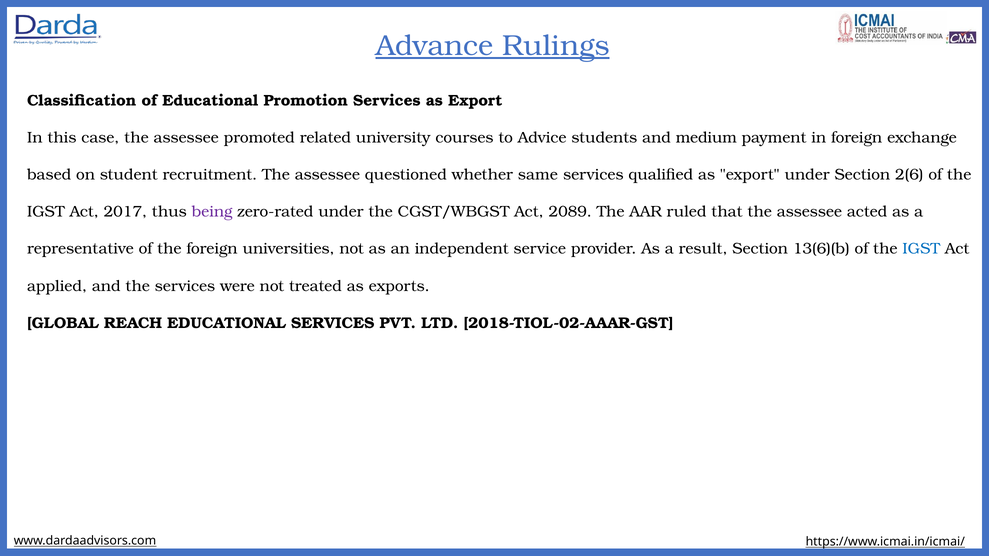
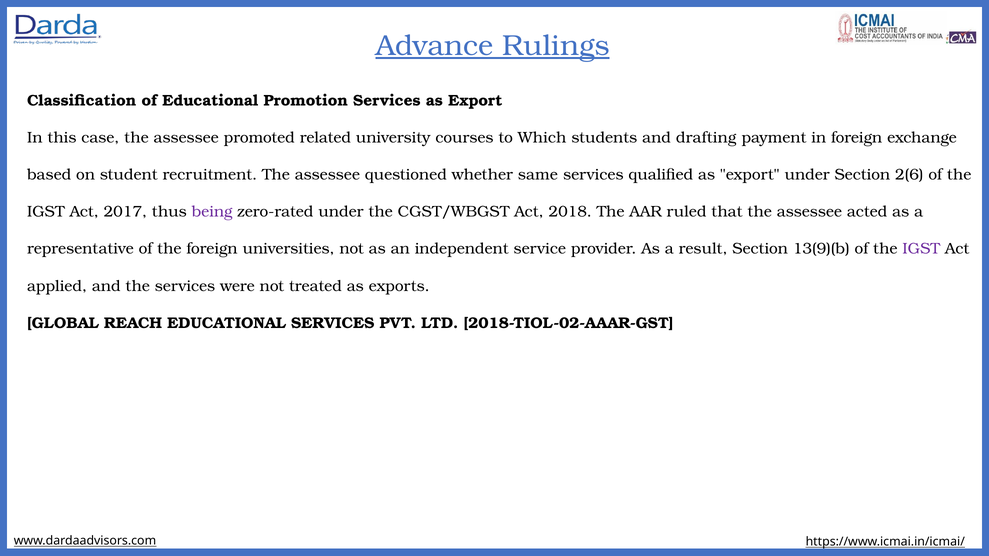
Advice: Advice -> Which
medium: medium -> drafting
2089: 2089 -> 2018
13(6)(b: 13(6)(b -> 13(9)(b
IGST at (921, 249) colour: blue -> purple
